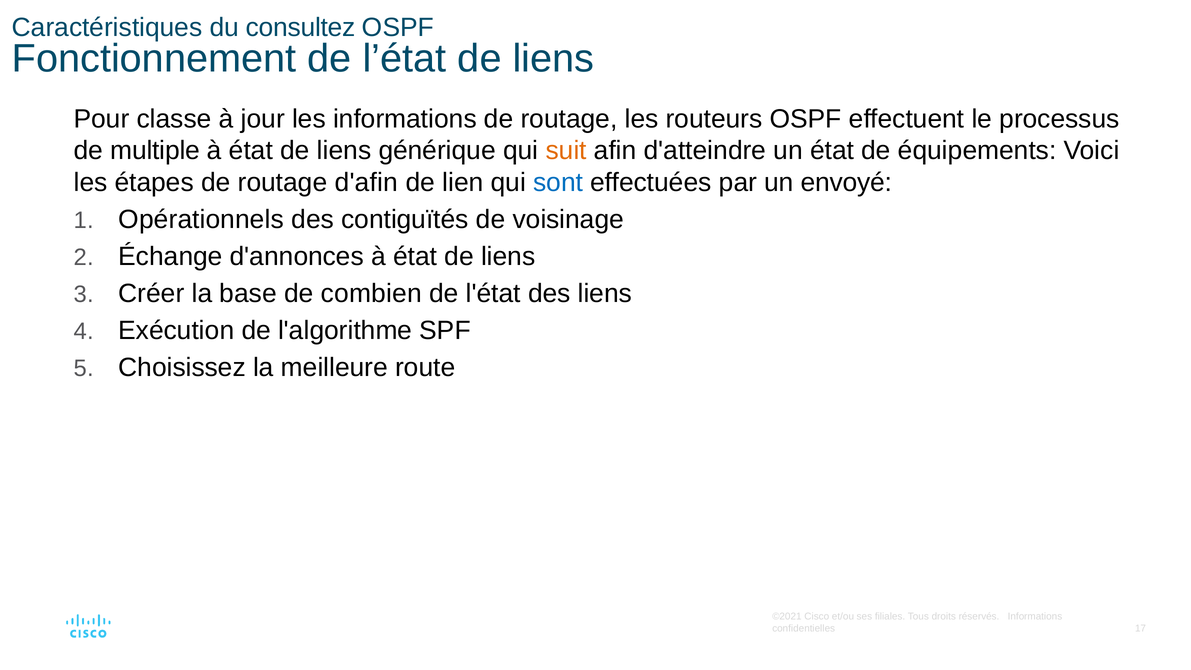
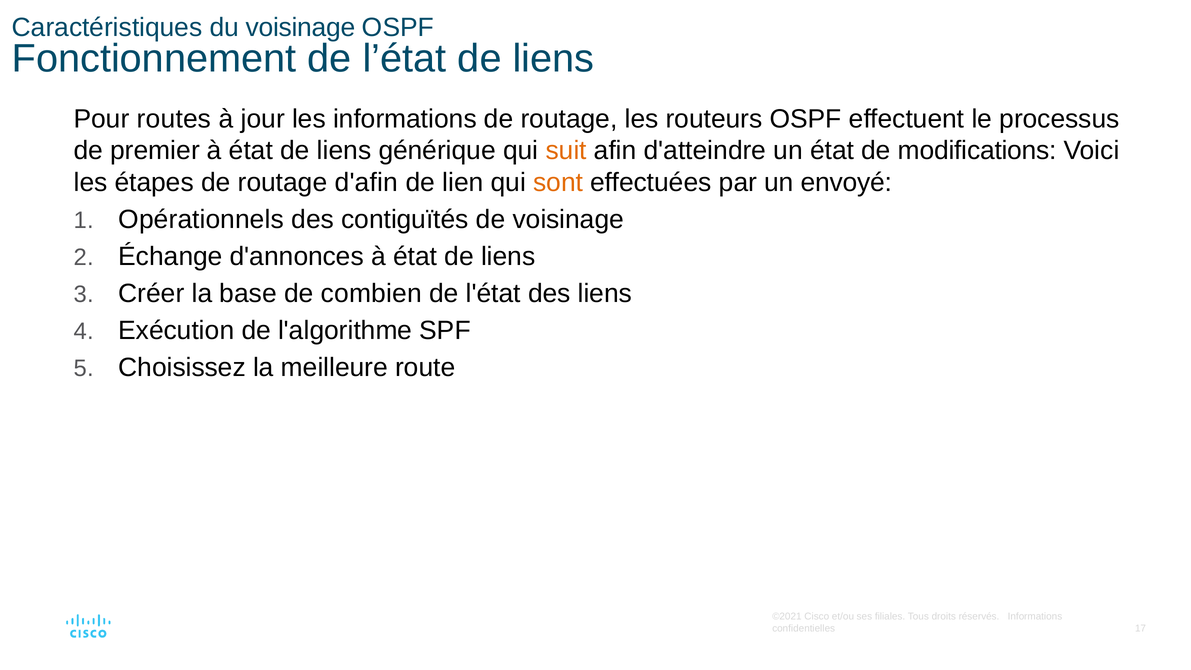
du consultez: consultez -> voisinage
classe: classe -> routes
multiple: multiple -> premier
équipements: équipements -> modifications
sont colour: blue -> orange
